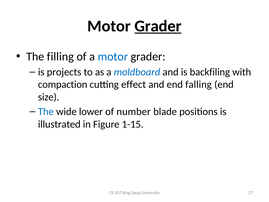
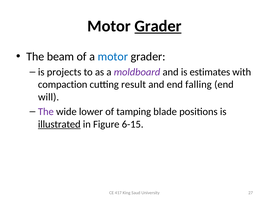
filling: filling -> beam
moldboard colour: blue -> purple
backfiling: backfiling -> estimates
effect: effect -> result
size: size -> will
The at (46, 112) colour: blue -> purple
number: number -> tamping
illustrated underline: none -> present
1-15: 1-15 -> 6-15
